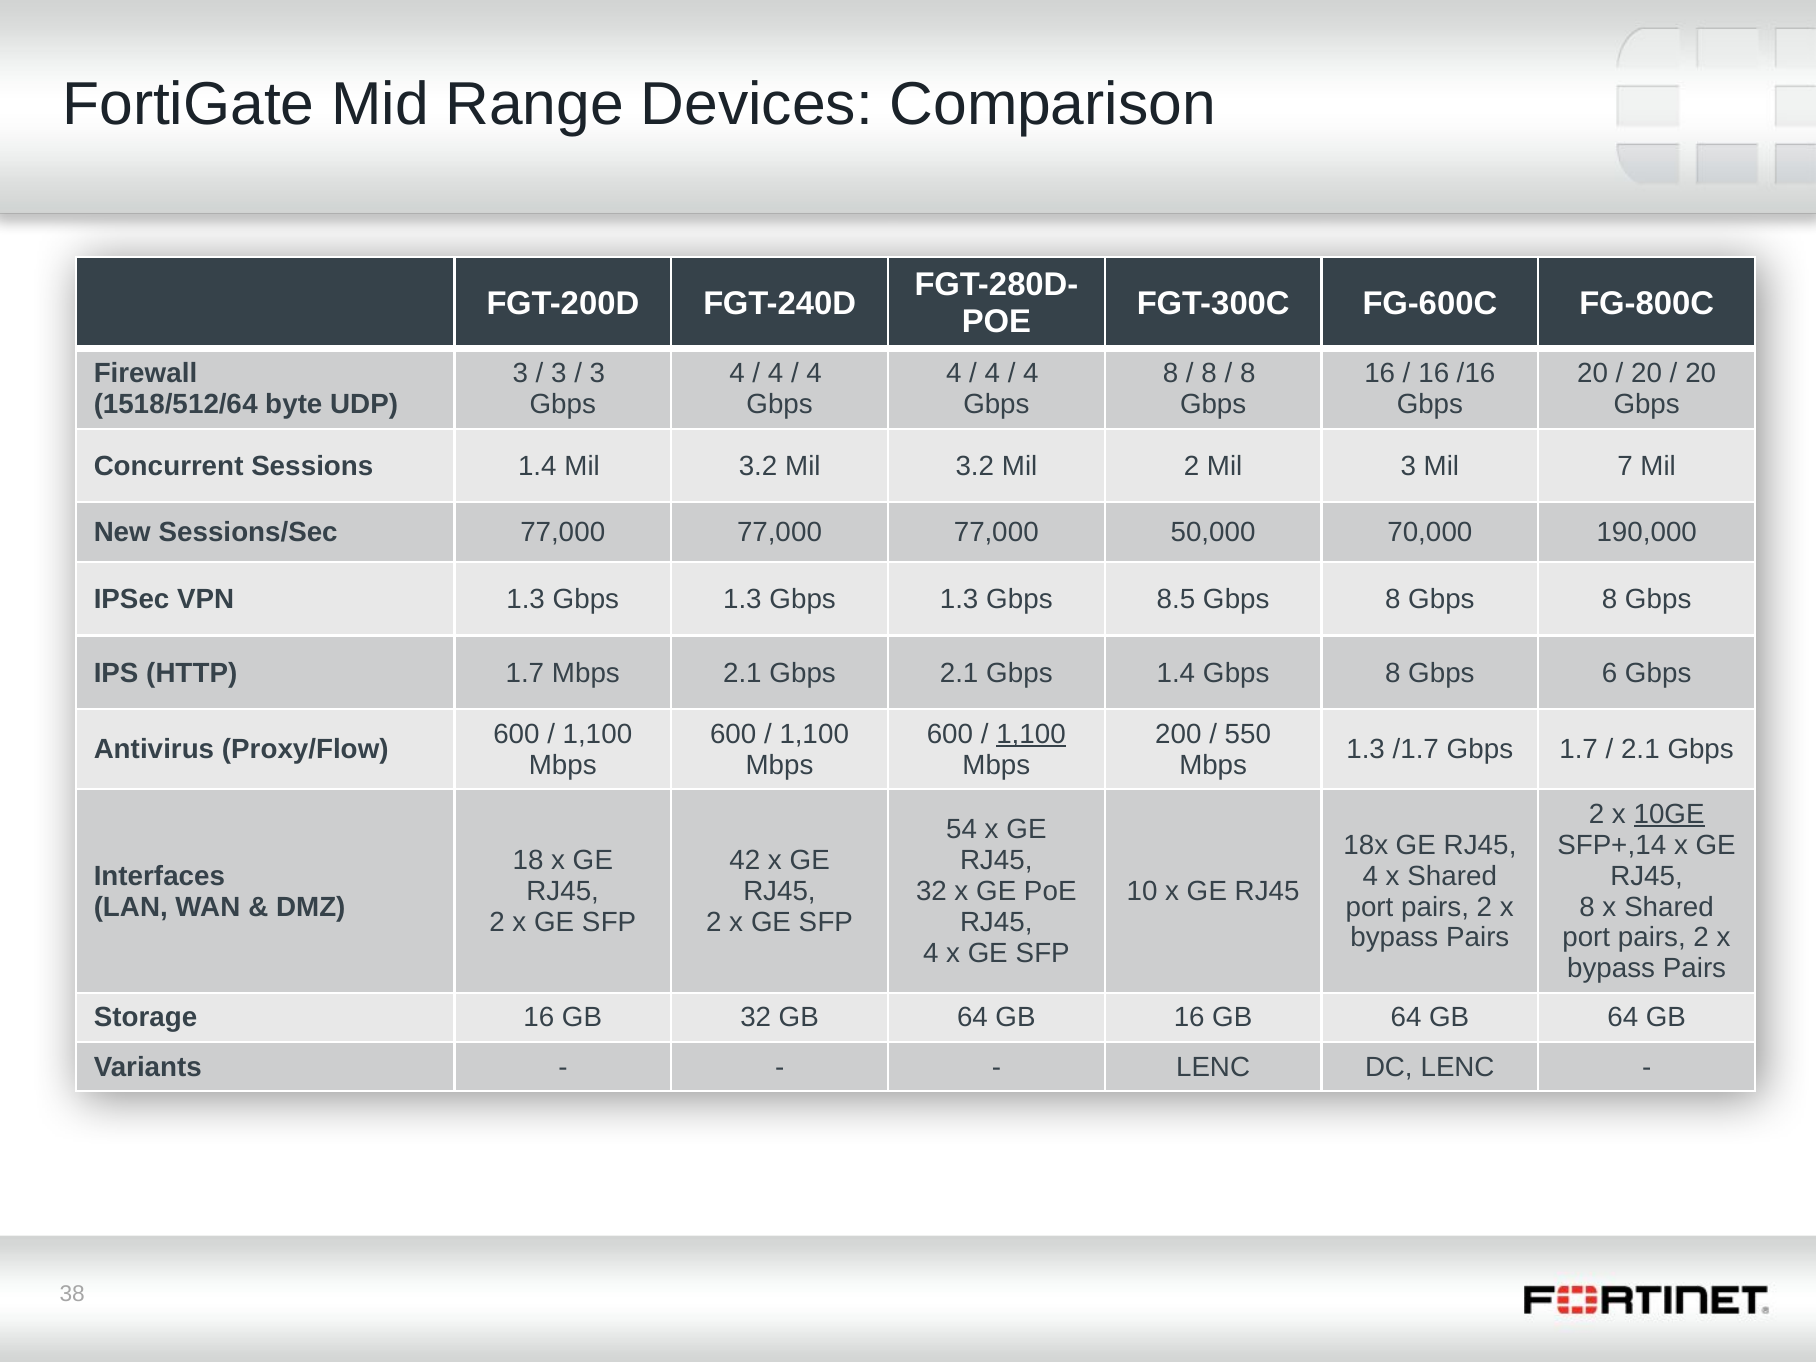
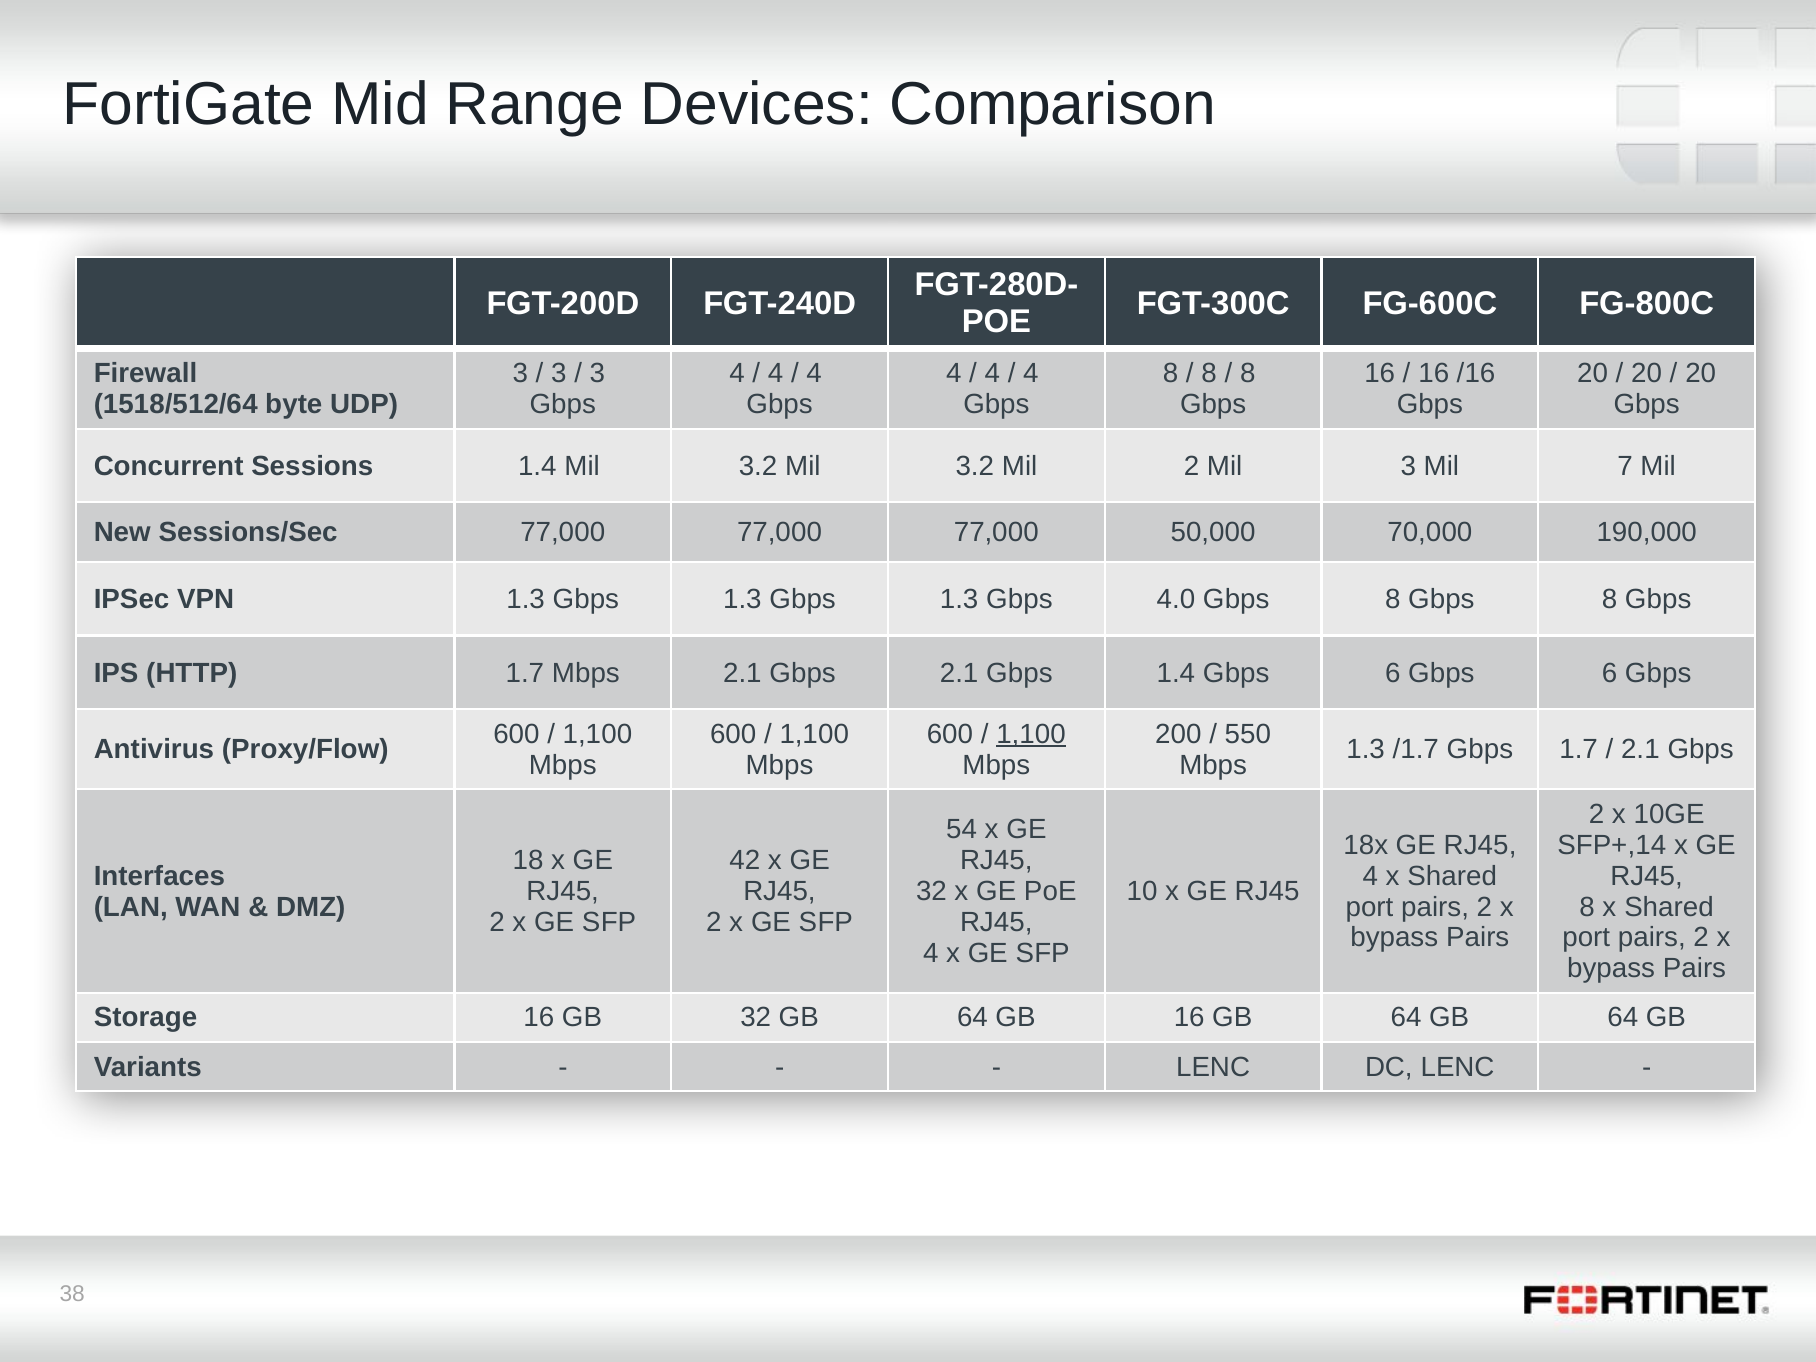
8.5: 8.5 -> 4.0
1.4 Gbps 8: 8 -> 6
10GE underline: present -> none
